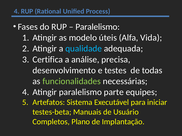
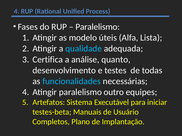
Vida: Vida -> Lista
precisa: precisa -> quanto
funcionalidades colour: light green -> light blue
parte: parte -> outro
